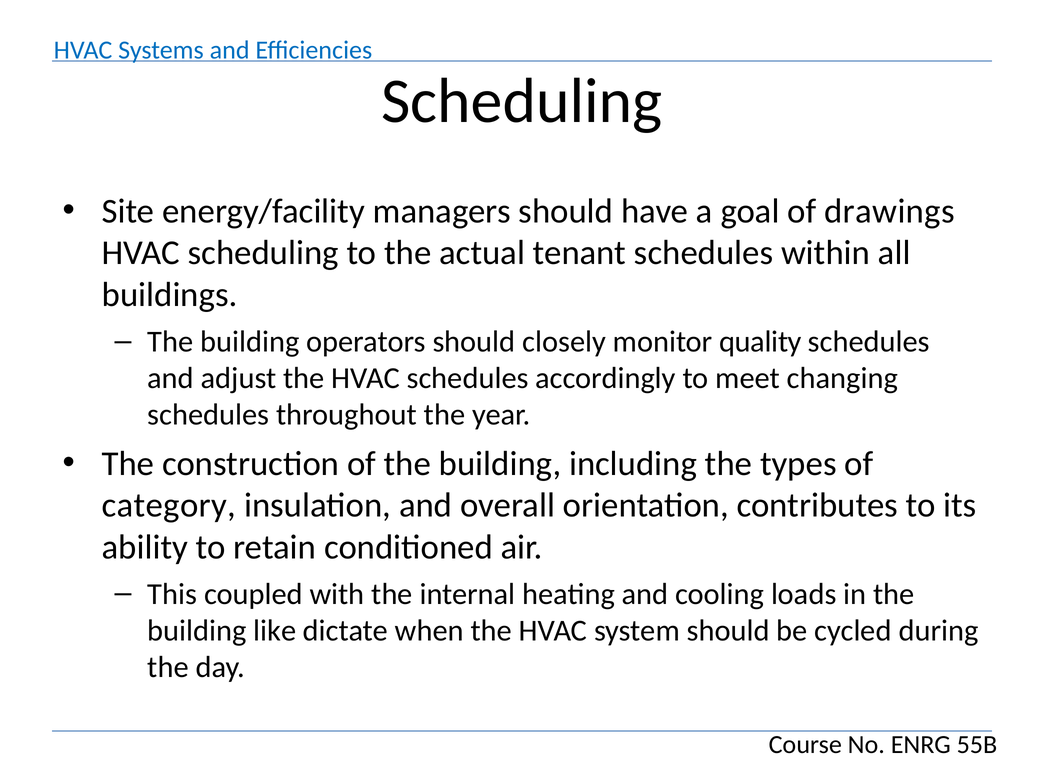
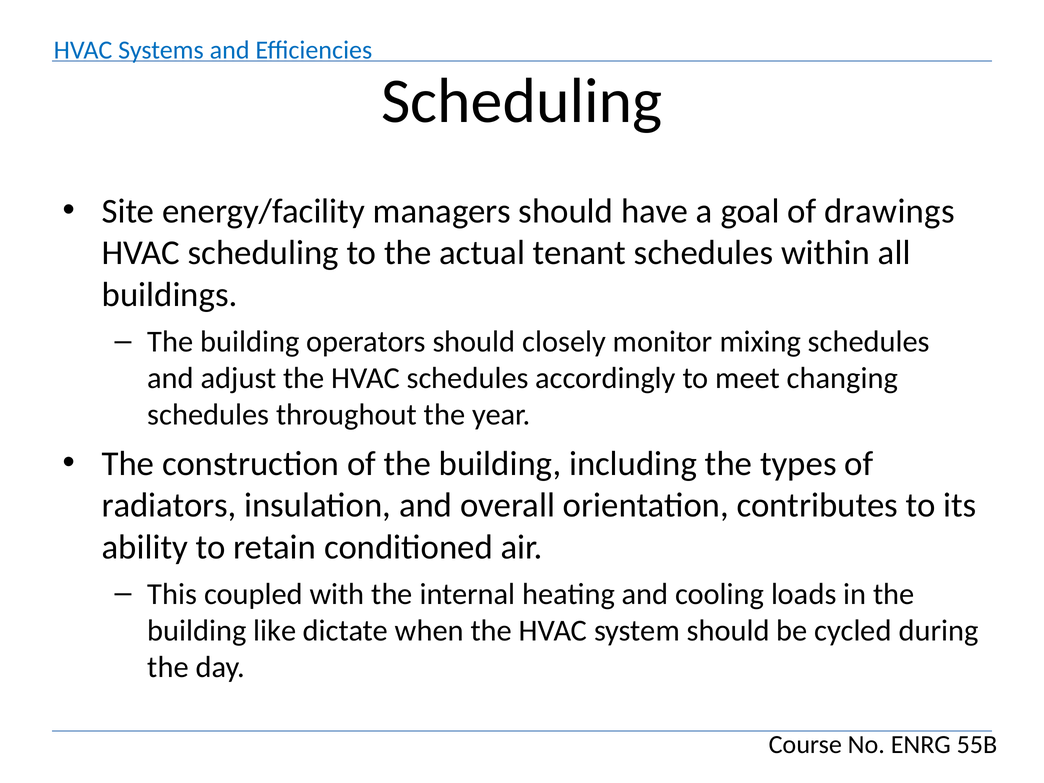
quality: quality -> mixing
category: category -> radiators
